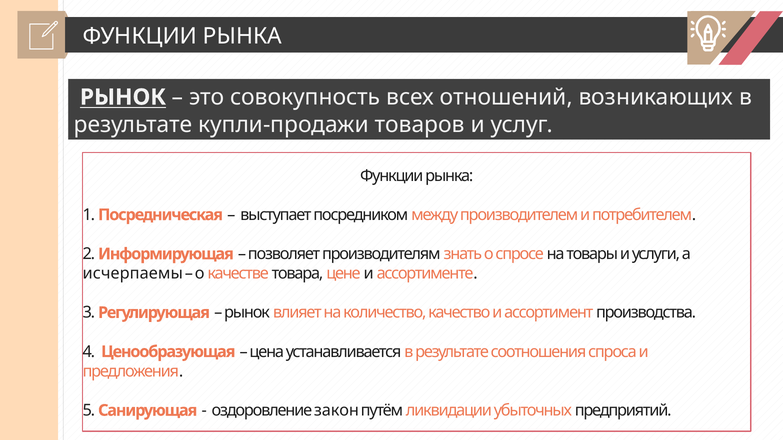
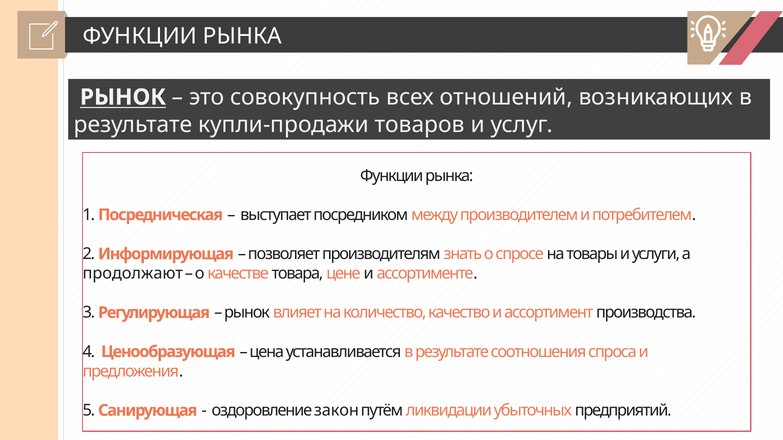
исчерпаемы: исчерпаемы -> продолжают
